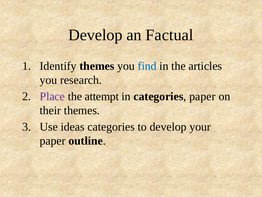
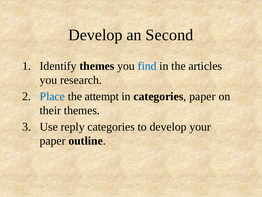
Factual: Factual -> Second
Place colour: purple -> blue
ideas: ideas -> reply
